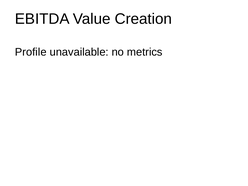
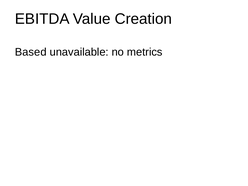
Profile: Profile -> Based
